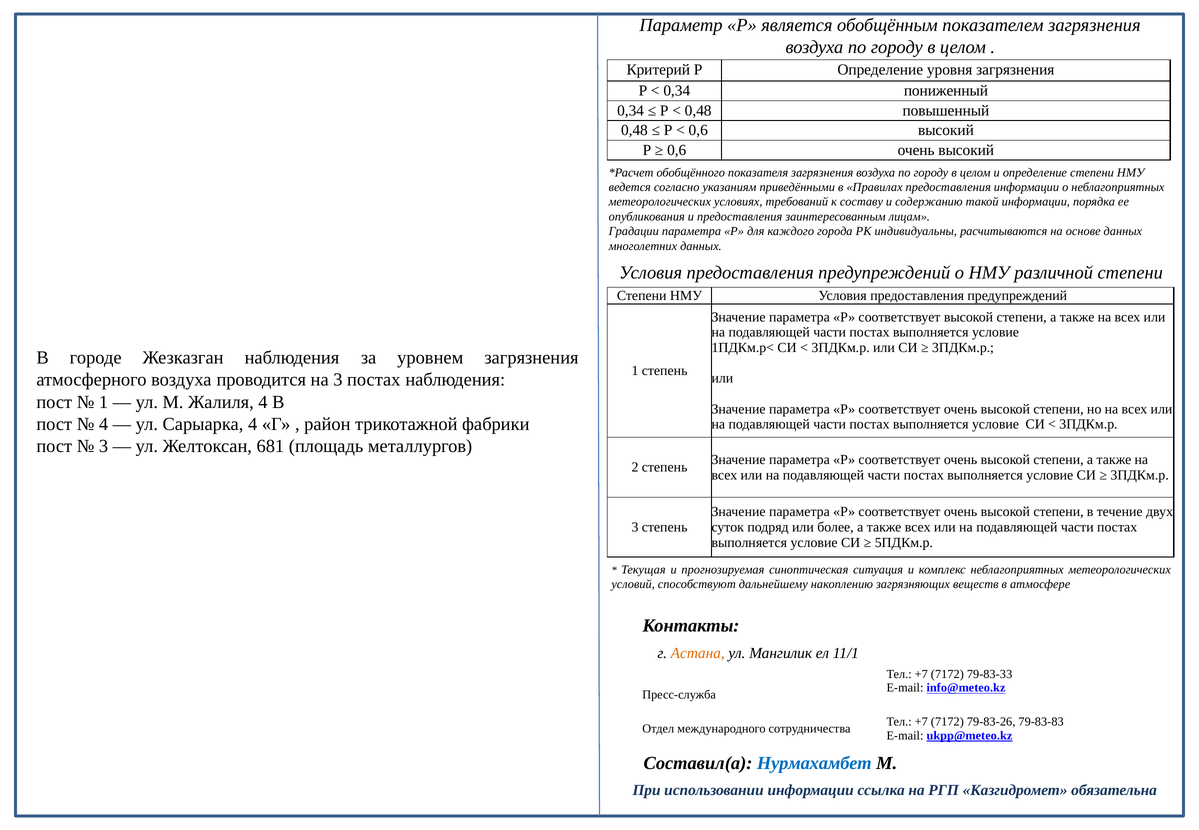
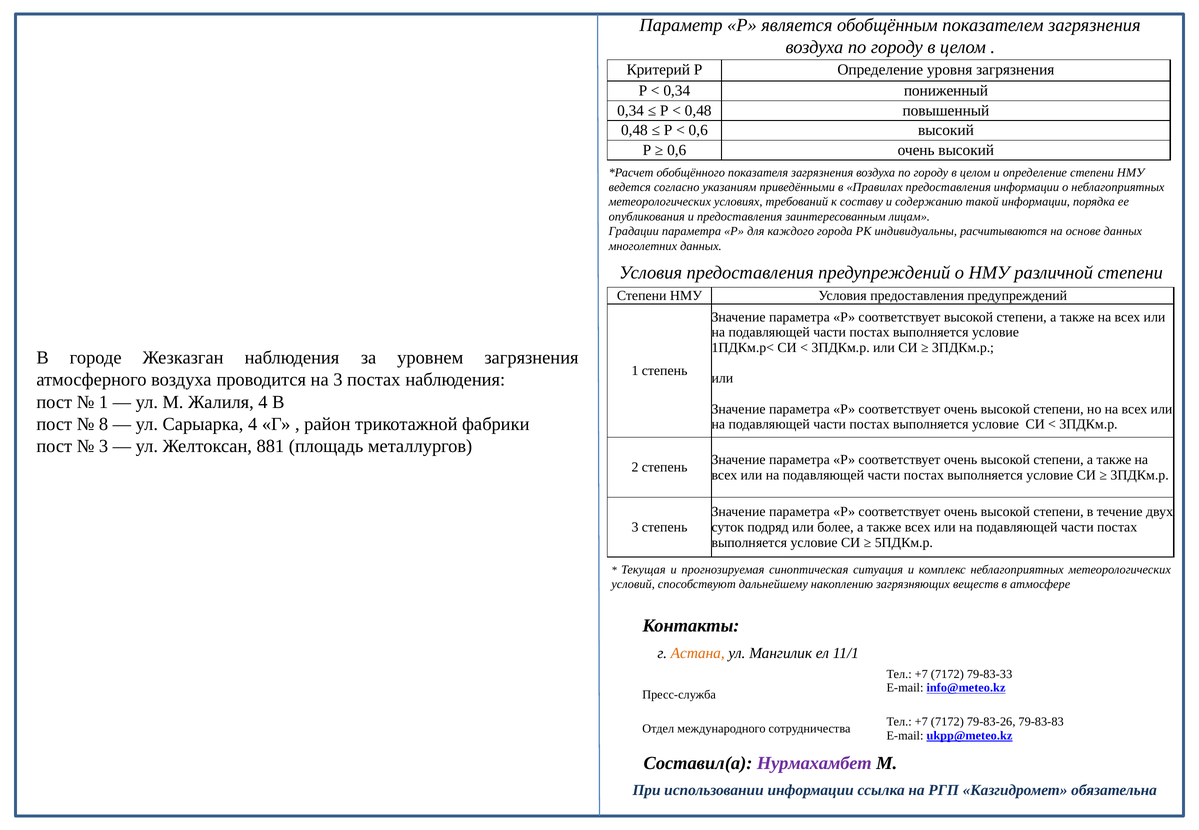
4 at (103, 424): 4 -> 8
681: 681 -> 881
Нурмахамбет colour: blue -> purple
